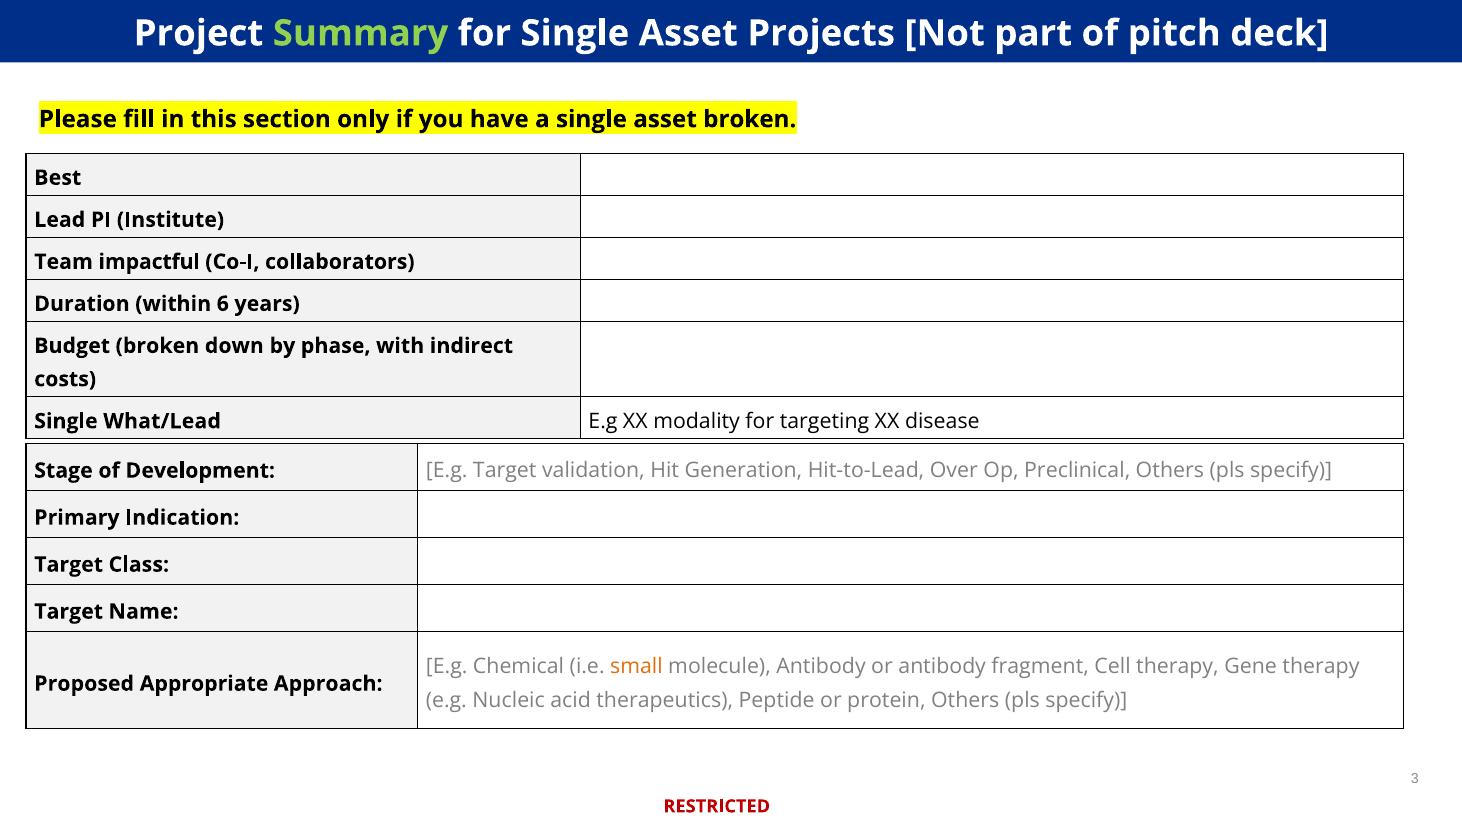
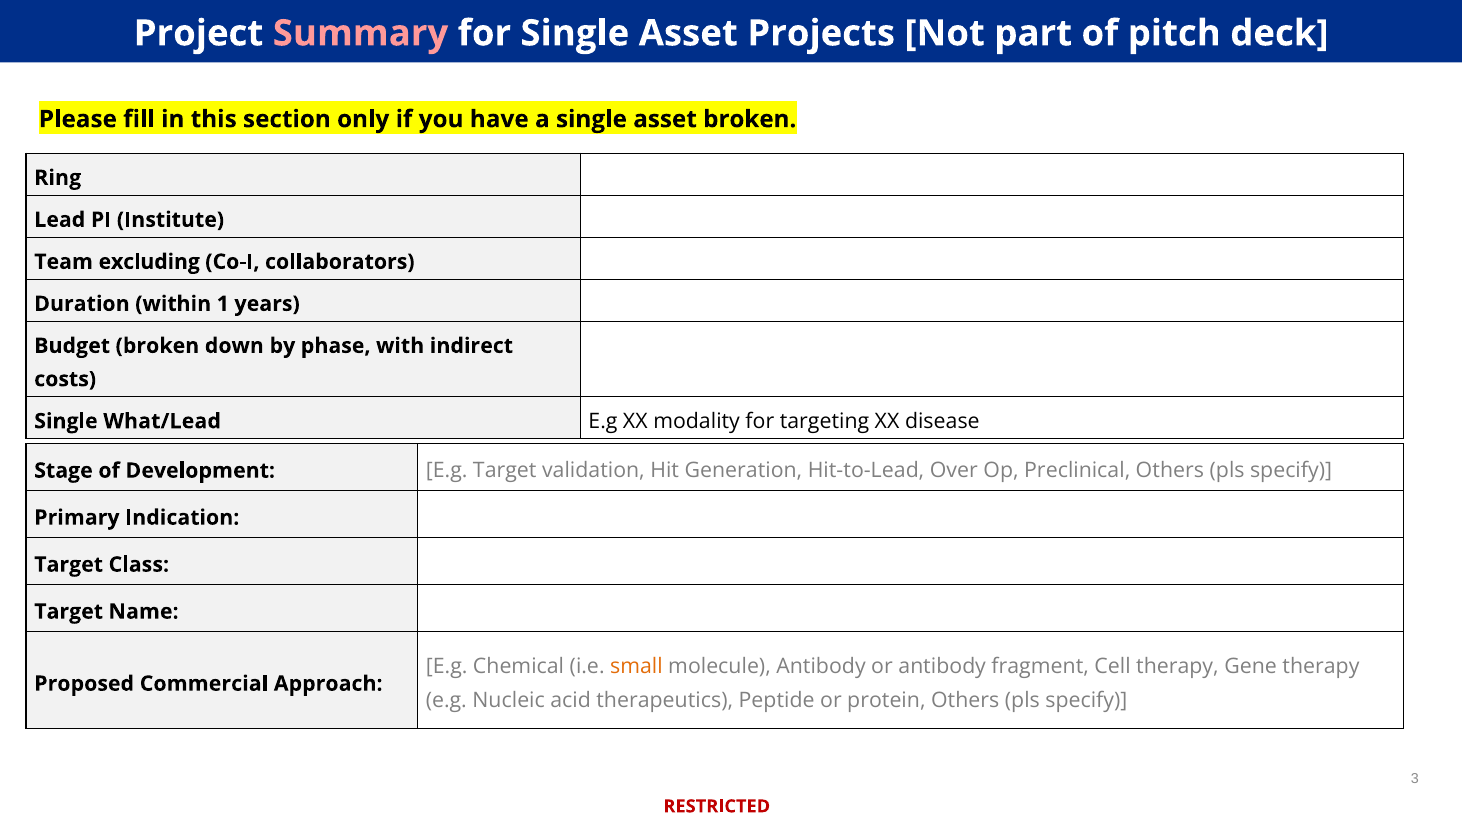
Summary colour: light green -> pink
Best: Best -> Ring
impactful: impactful -> excluding
6: 6 -> 1
Appropriate: Appropriate -> Commercial
